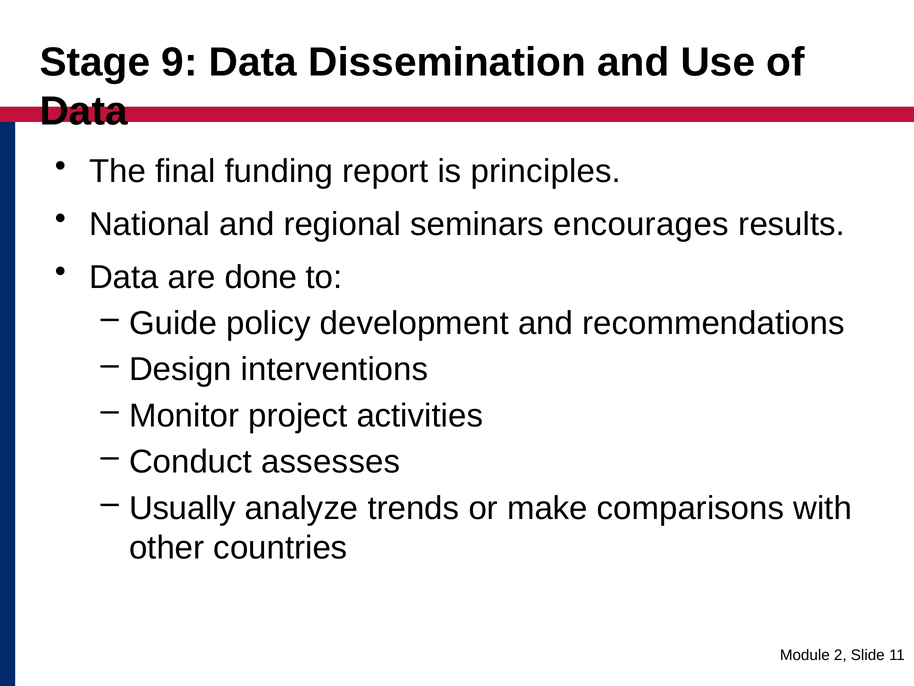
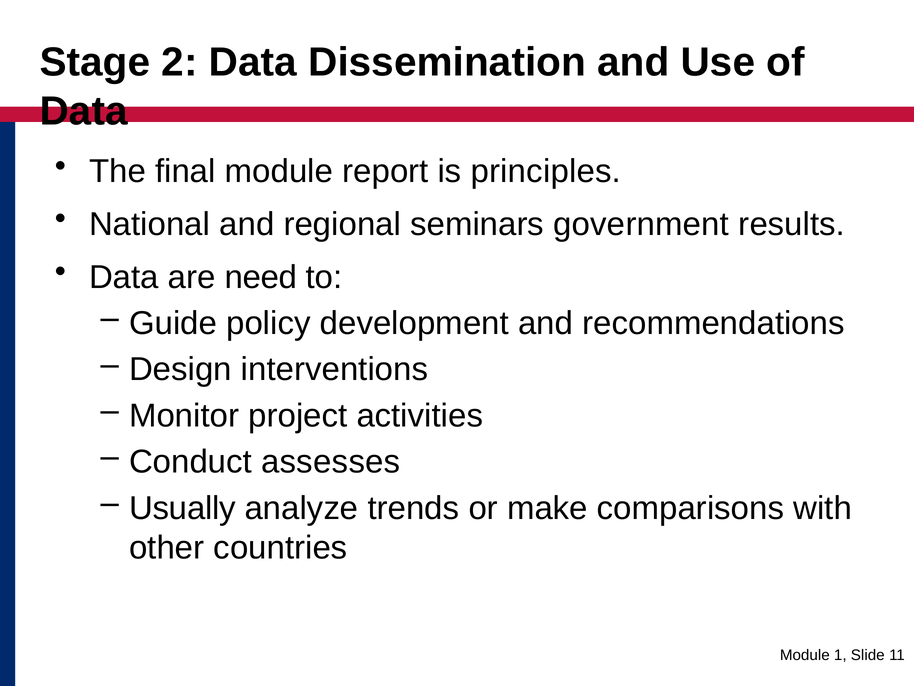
9: 9 -> 2
final funding: funding -> module
encourages: encourages -> government
done: done -> need
2: 2 -> 1
